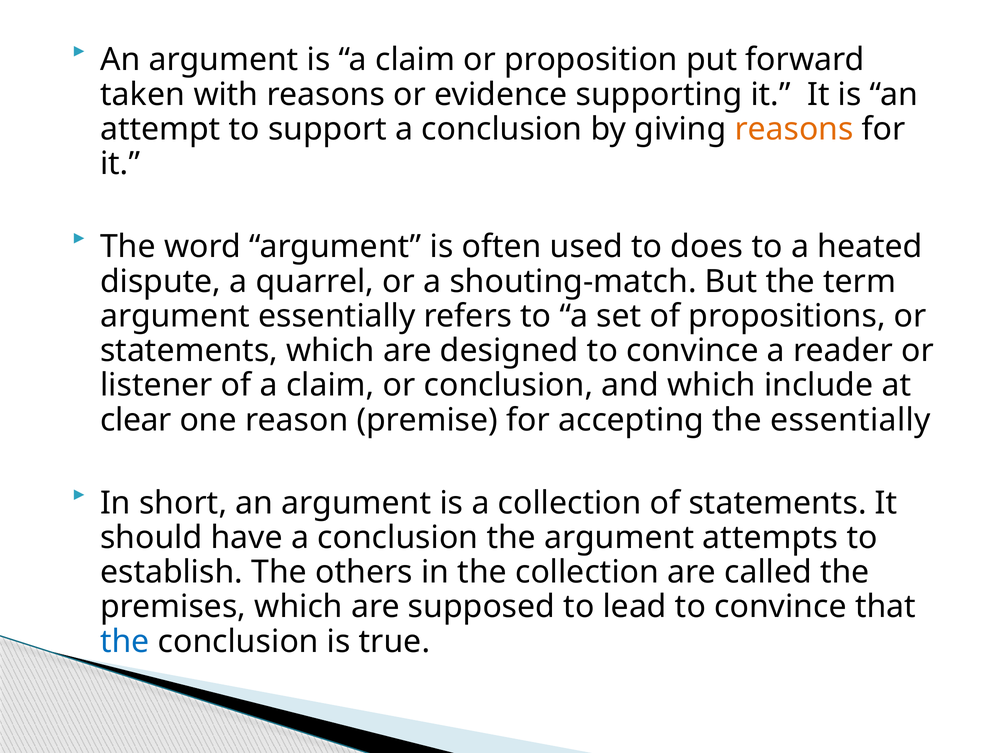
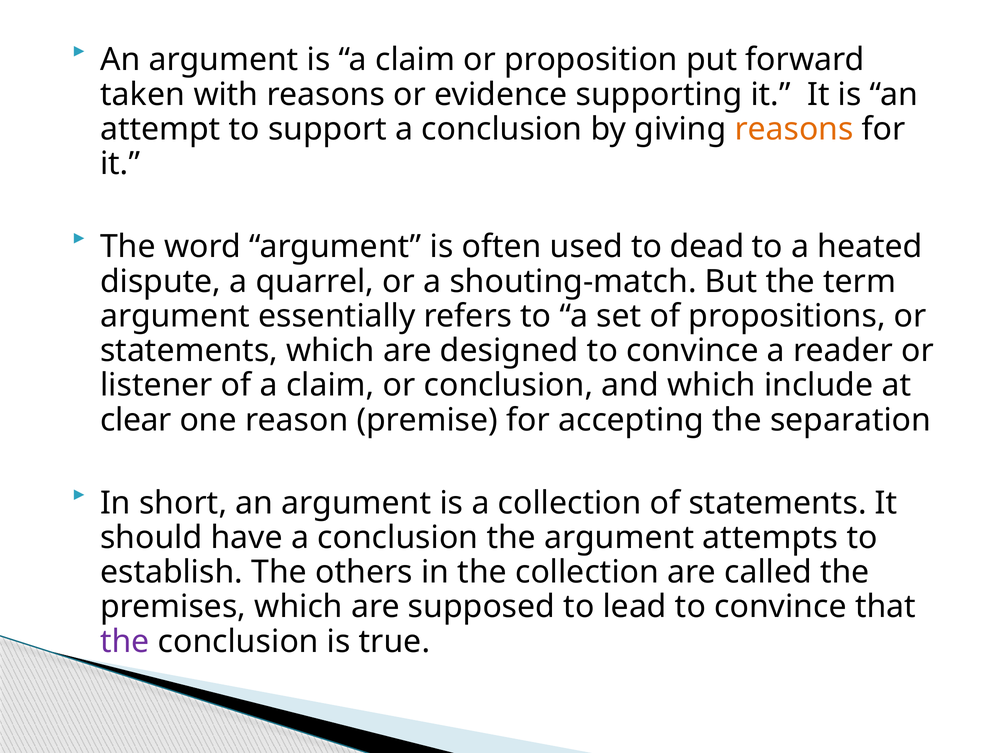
does: does -> dead
the essentially: essentially -> separation
the at (125, 641) colour: blue -> purple
